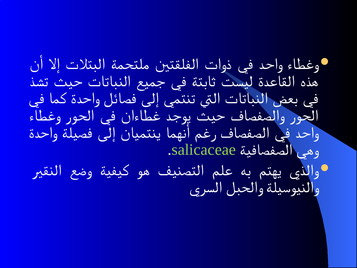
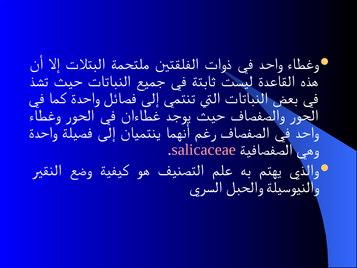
salicaceae colour: light green -> pink
